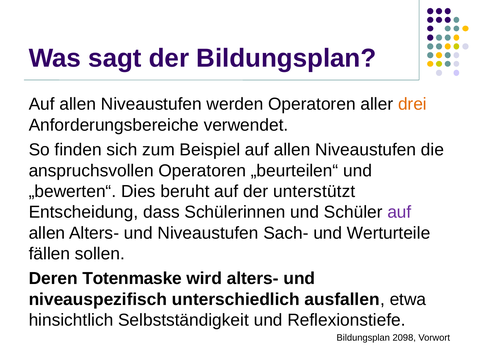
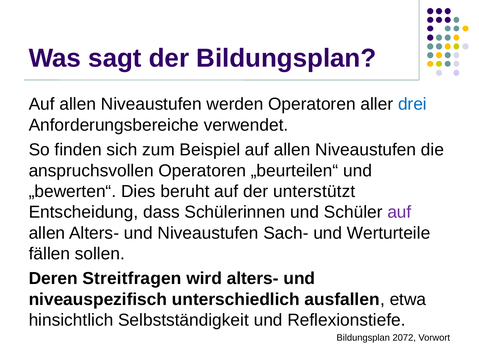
drei colour: orange -> blue
Totenmaske: Totenmaske -> Streitfragen
2098: 2098 -> 2072
